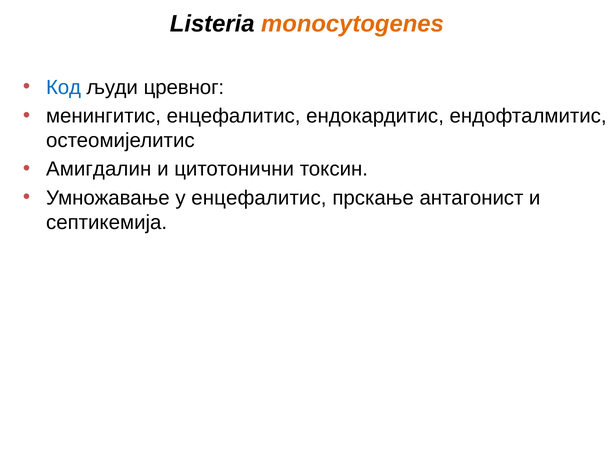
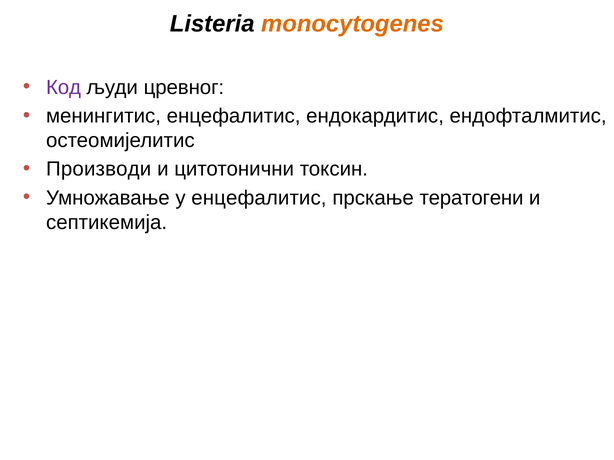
Код colour: blue -> purple
Амигдалин: Амигдалин -> Производи
антагонист: антагонист -> тератогени
